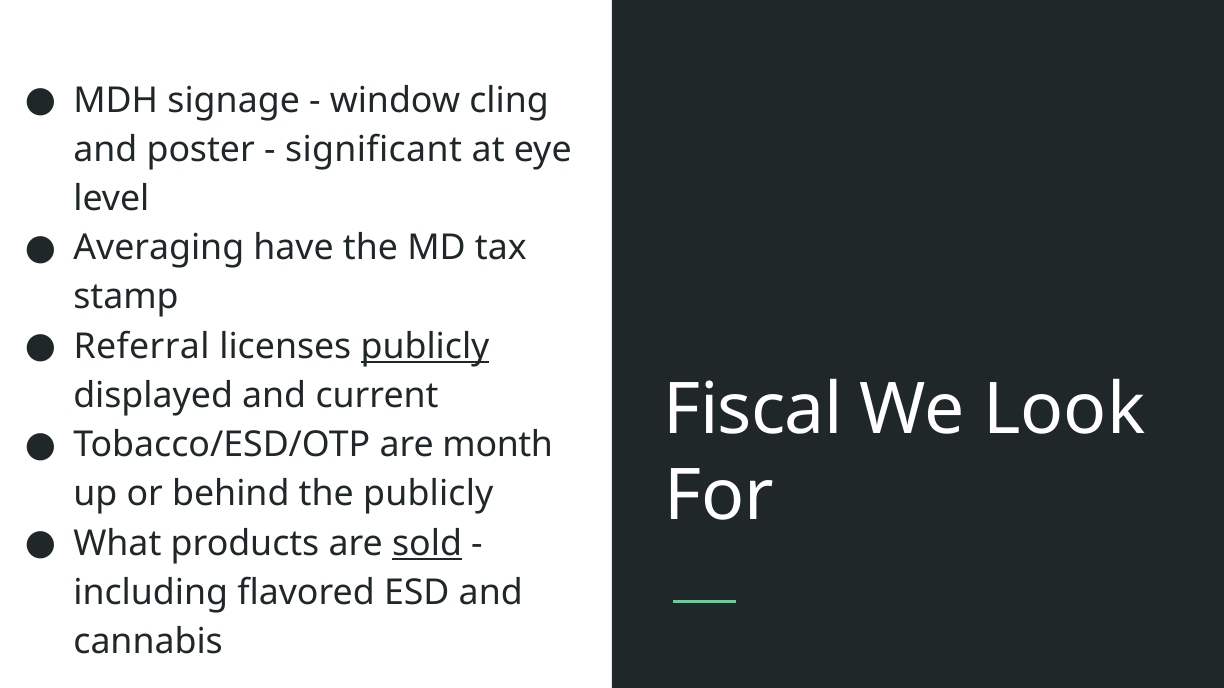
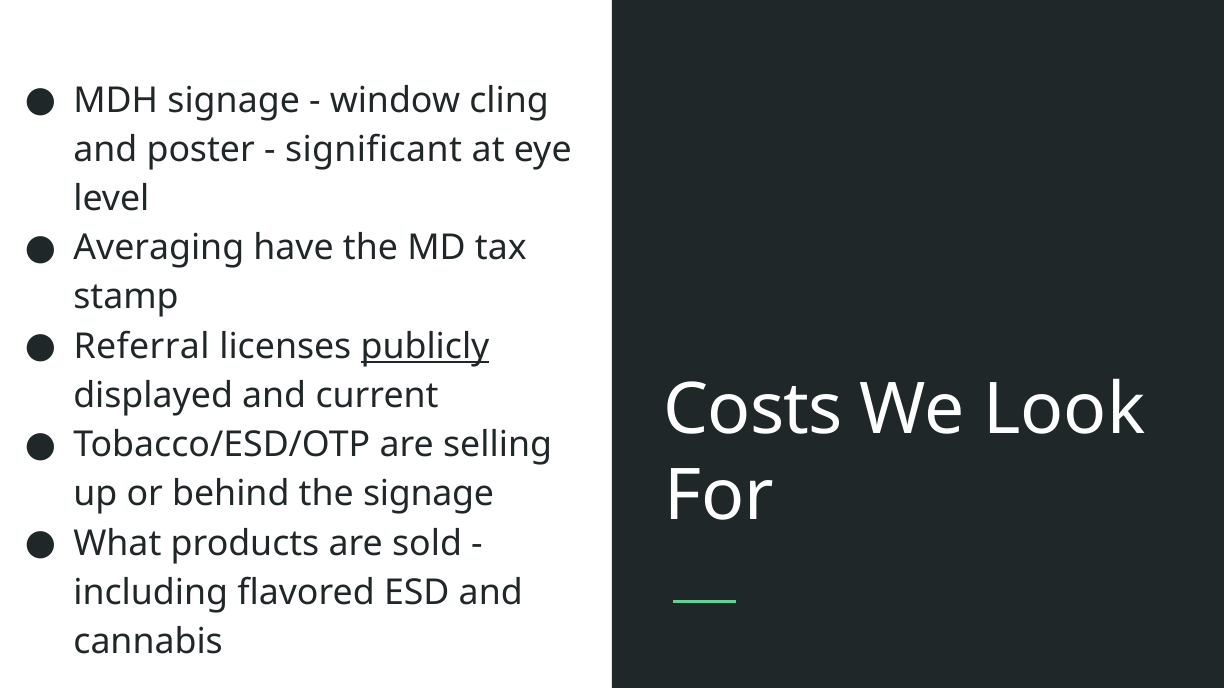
Fiscal: Fiscal -> Costs
month: month -> selling
the publicly: publicly -> signage
sold underline: present -> none
